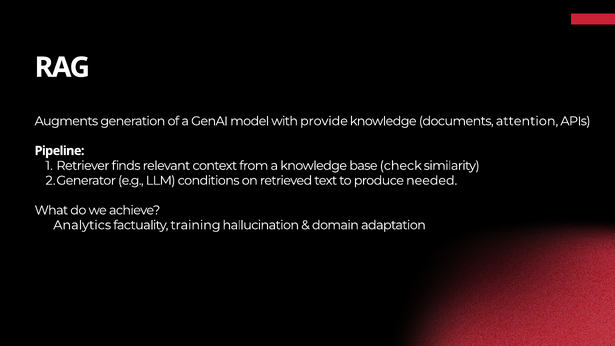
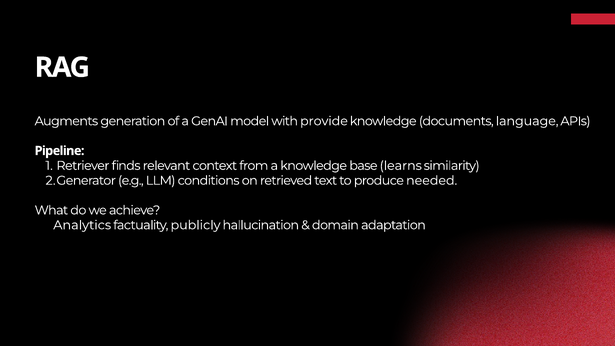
attention: attention -> language
check: check -> learns
training: training -> publicly
